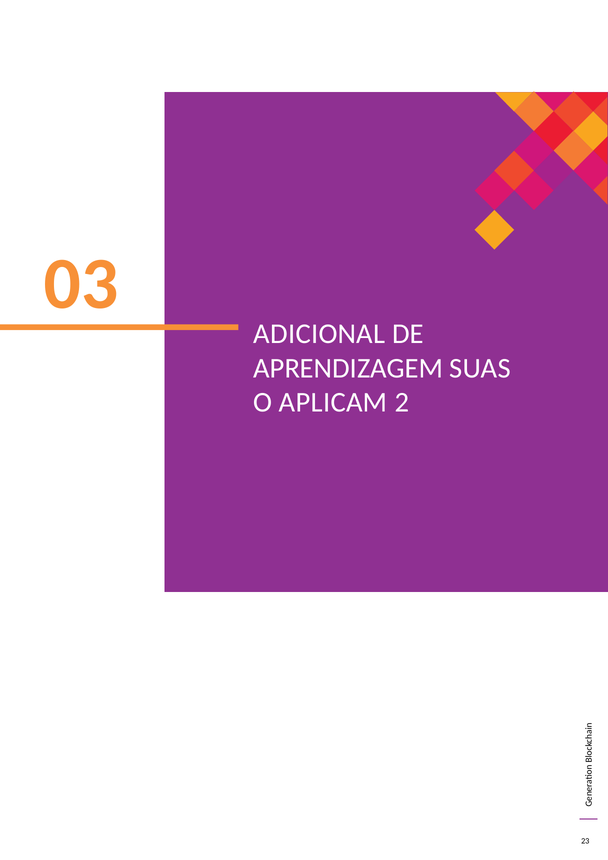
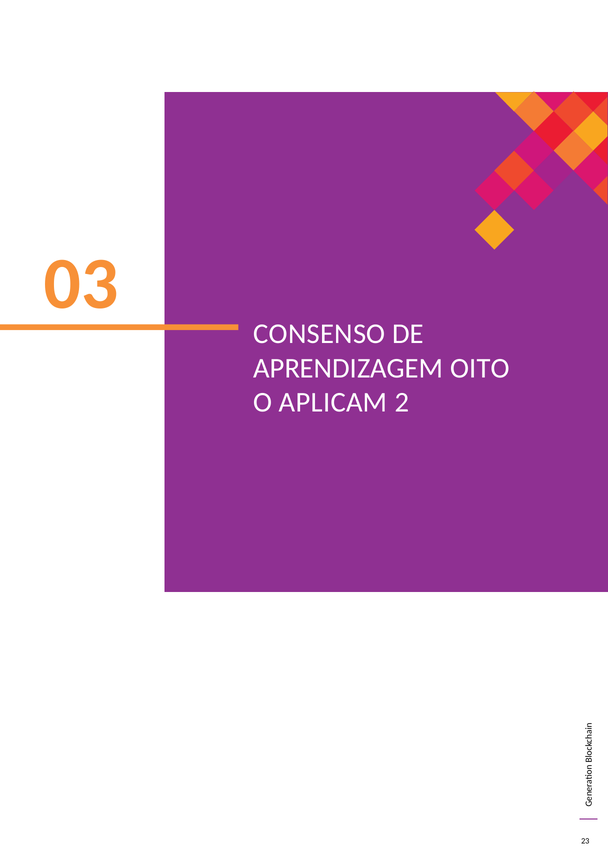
ADICIONAL: ADICIONAL -> CONSENSO
SUAS: SUAS -> OITO
